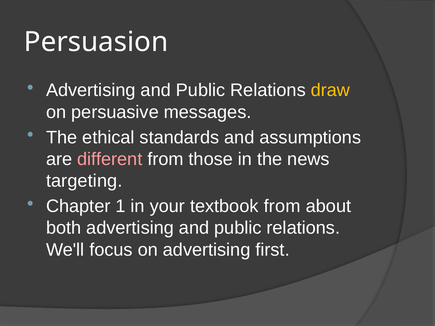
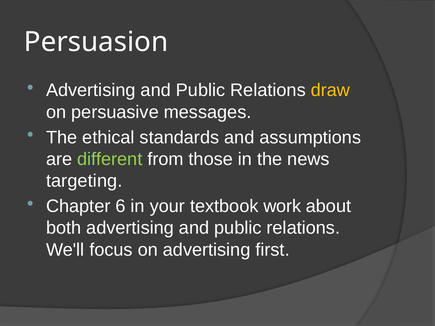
different colour: pink -> light green
1: 1 -> 6
textbook from: from -> work
